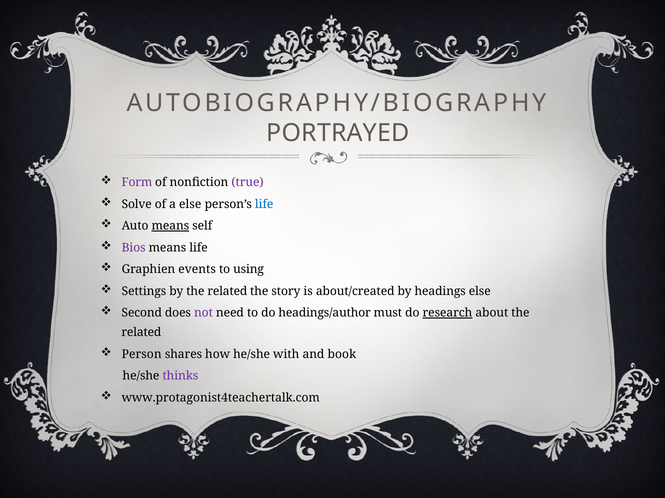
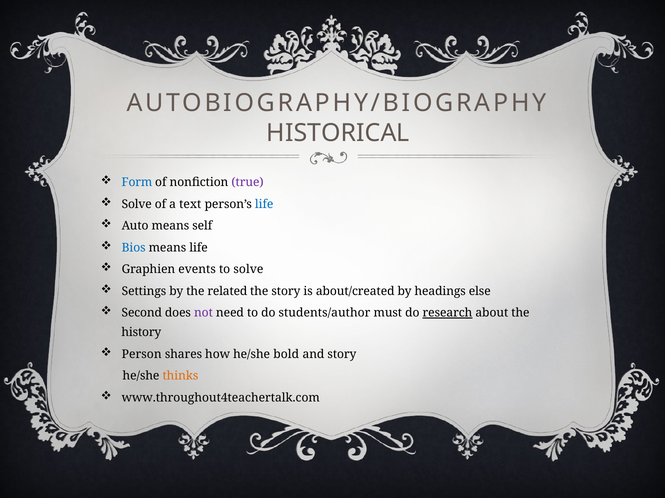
PORTRAYED: PORTRAYED -> HISTORICAL
Form colour: purple -> blue
a else: else -> text
means at (170, 226) underline: present -> none
Bios colour: purple -> blue
to using: using -> solve
headings/author: headings/author -> students/author
related at (141, 333): related -> history
with: with -> bold
and book: book -> story
thinks colour: purple -> orange
www.protagonist4teachertalk.com: www.protagonist4teachertalk.com -> www.throughout4teachertalk.com
